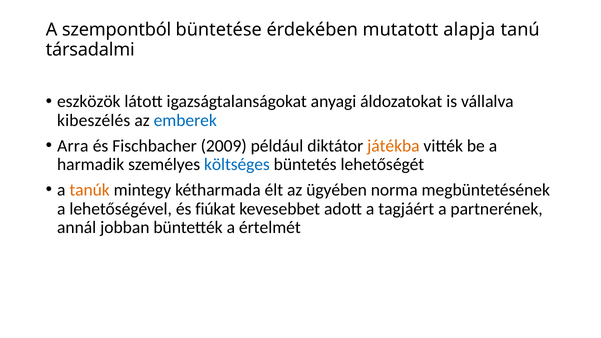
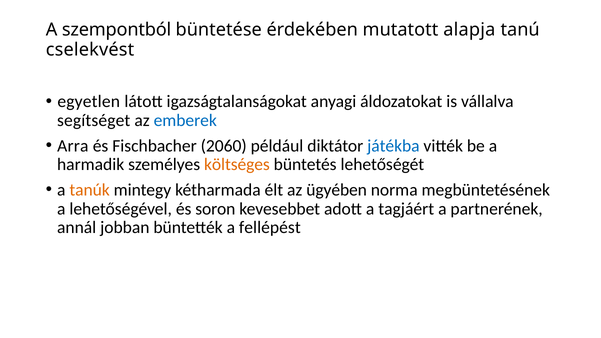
társadalmi: társadalmi -> cselekvést
eszközök: eszközök -> egyetlen
kibeszélés: kibeszélés -> segítséget
2009: 2009 -> 2060
játékba colour: orange -> blue
költséges colour: blue -> orange
fiúkat: fiúkat -> soron
értelmét: értelmét -> fellépést
